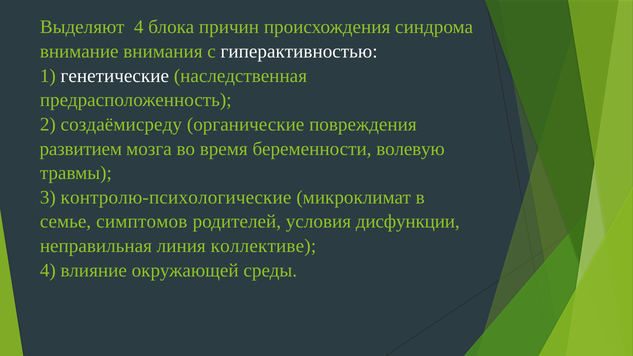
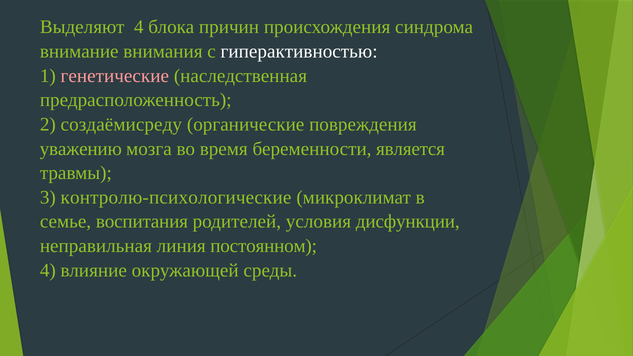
генетические colour: white -> pink
развитием: развитием -> уважению
волевую: волевую -> является
симптомов: симптомов -> воспитания
коллективе: коллективе -> постоянном
